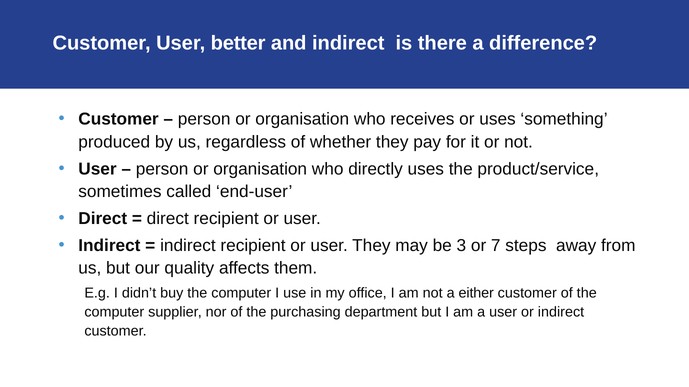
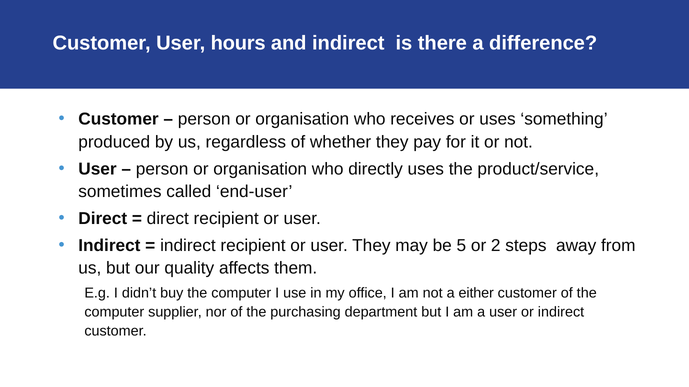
better: better -> hours
3: 3 -> 5
7: 7 -> 2
